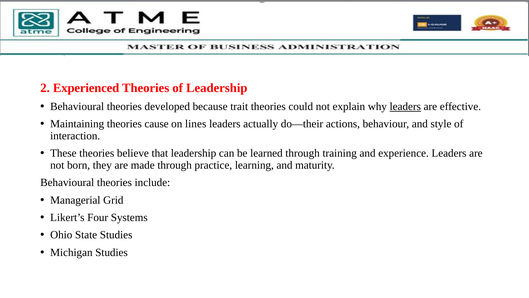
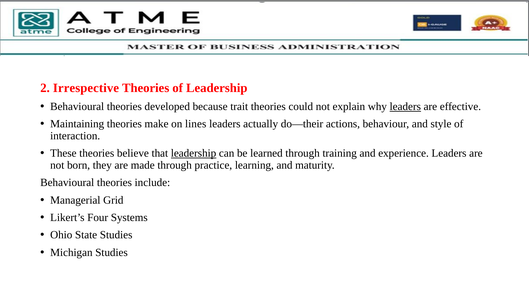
Experienced: Experienced -> Irrespective
cause: cause -> make
leadership at (194, 153) underline: none -> present
